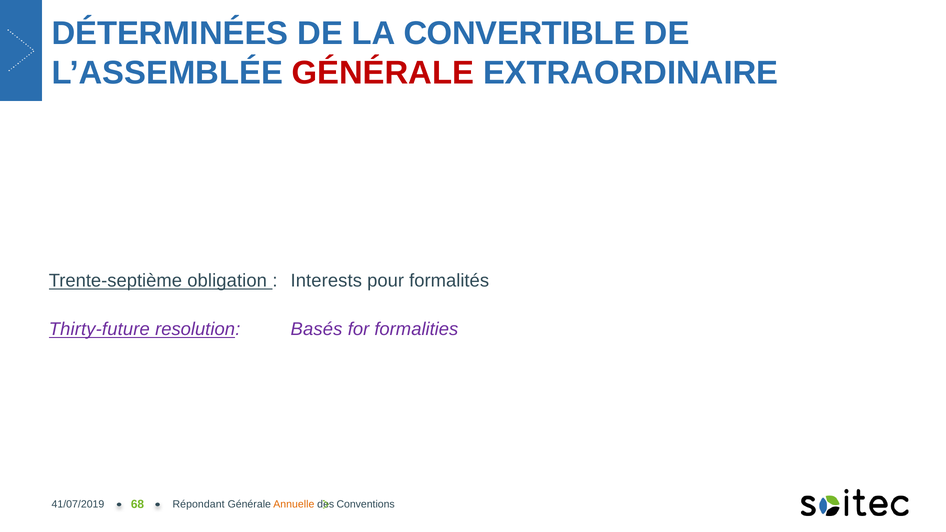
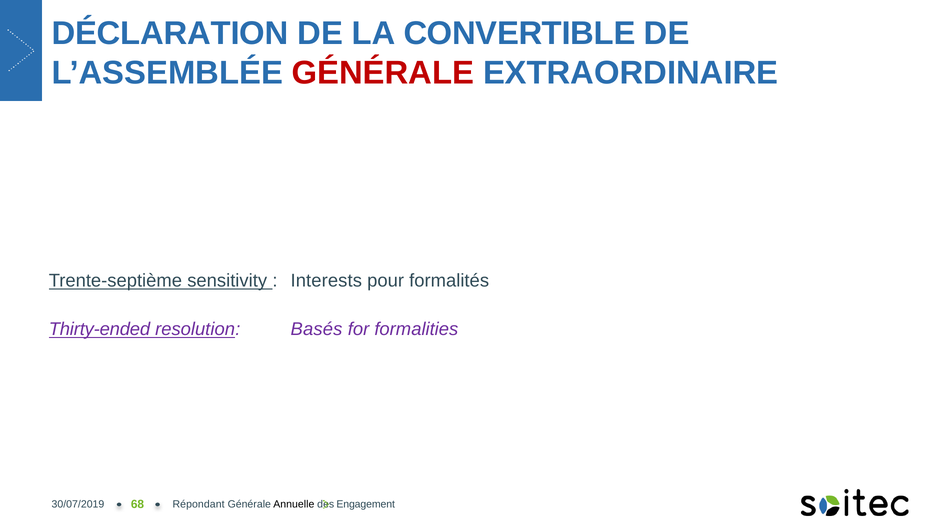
DÉTERMINÉES: DÉTERMINÉES -> DÉCLARATION
obligation: obligation -> sensitivity
Thirty-future: Thirty-future -> Thirty-ended
41/07/2019: 41/07/2019 -> 30/07/2019
Annuelle colour: orange -> black
Conventions: Conventions -> Engagement
